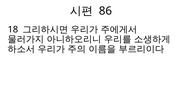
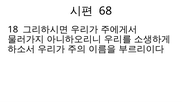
86: 86 -> 68
